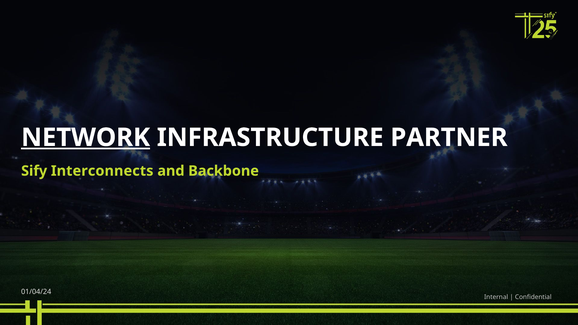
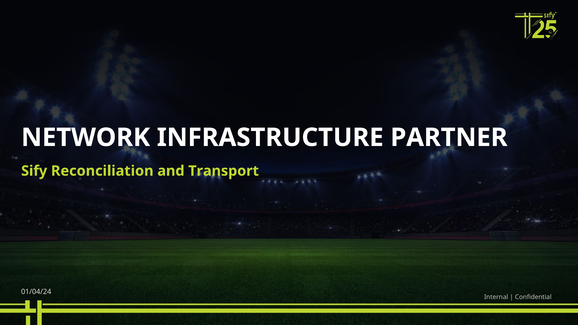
NETWORK underline: present -> none
Interconnects: Interconnects -> Reconciliation
Backbone: Backbone -> Transport
